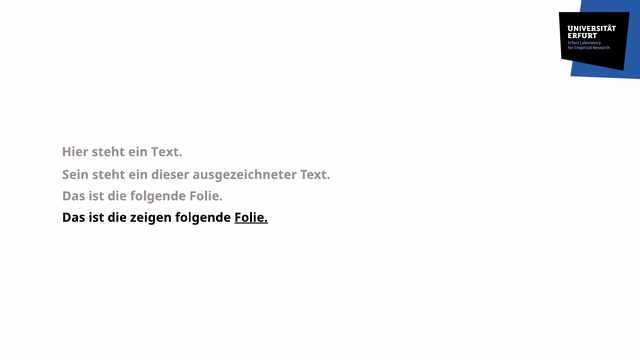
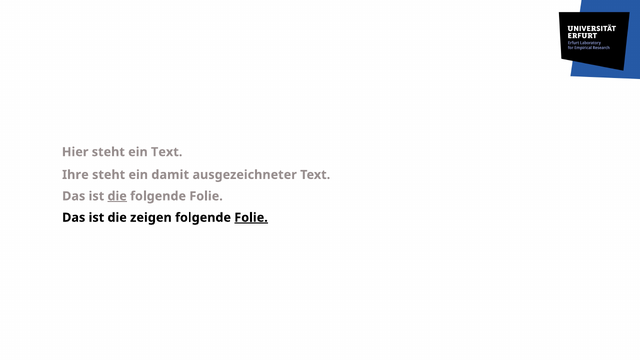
Sein: Sein -> Ihre
dieser: dieser -> damit
die at (117, 196) underline: none -> present
